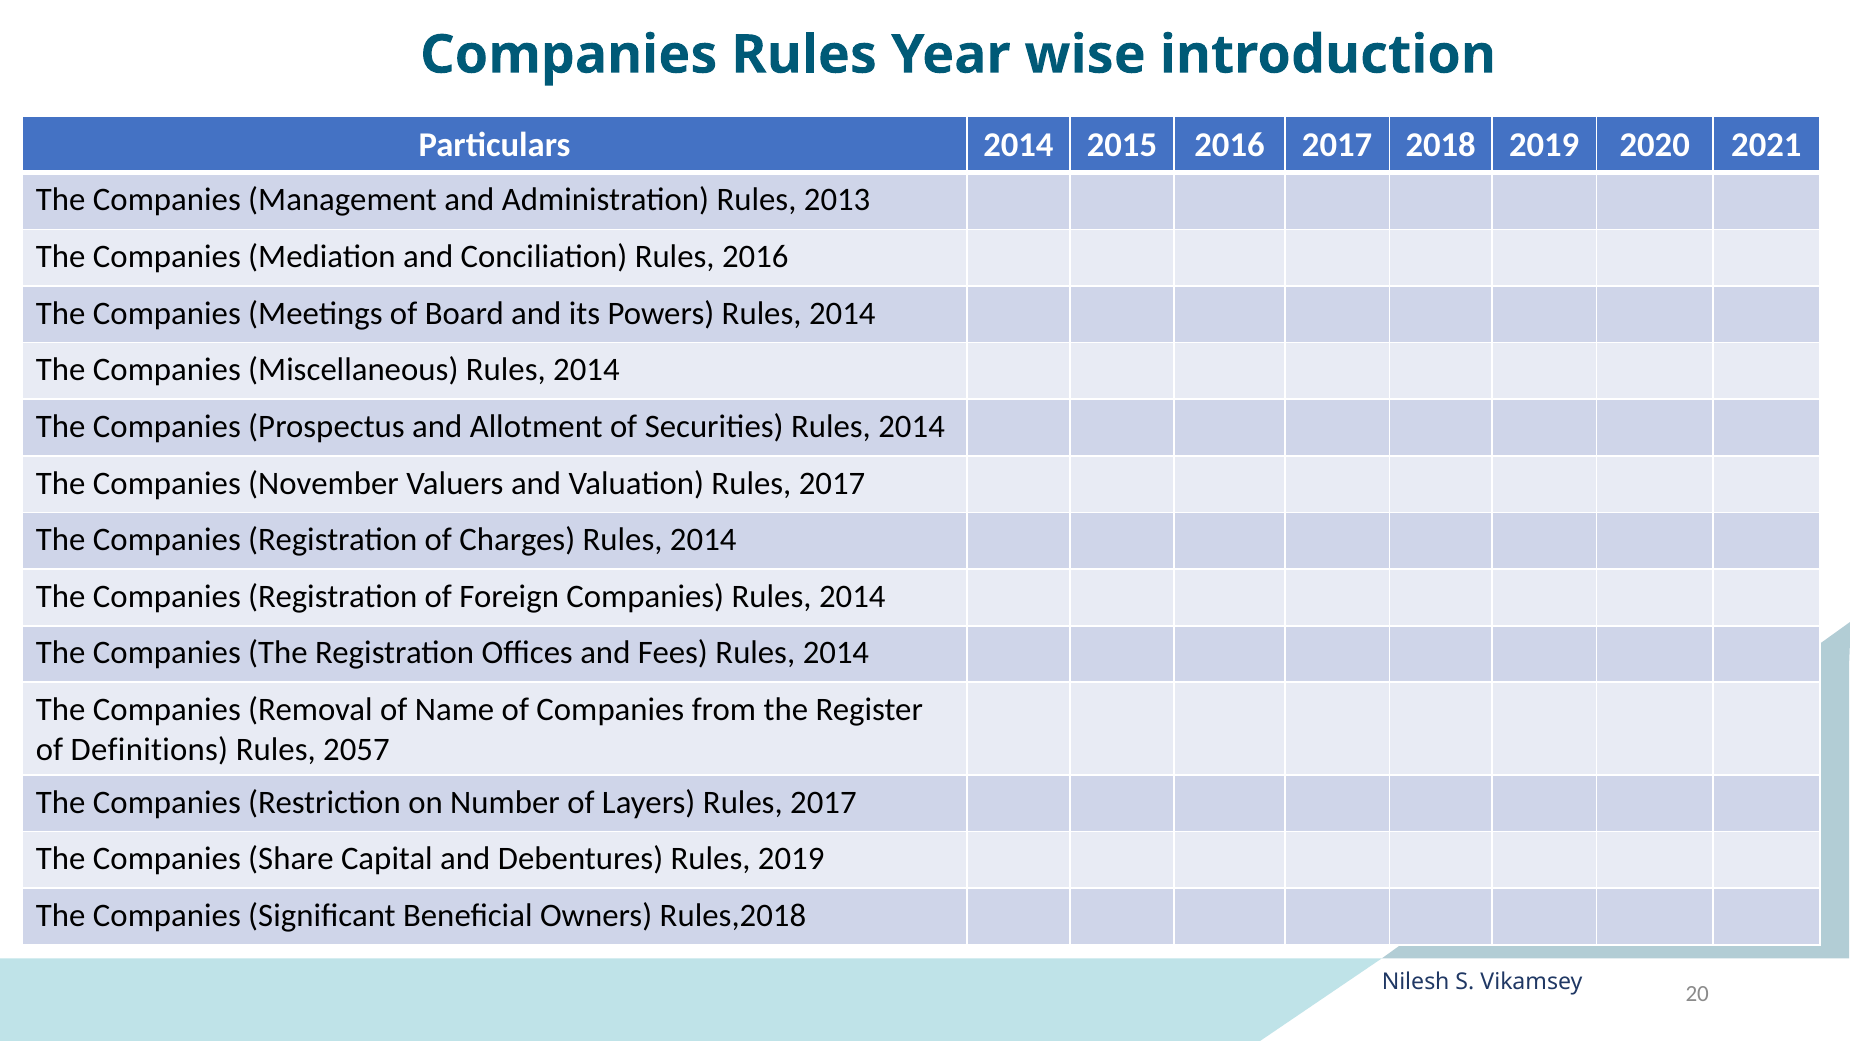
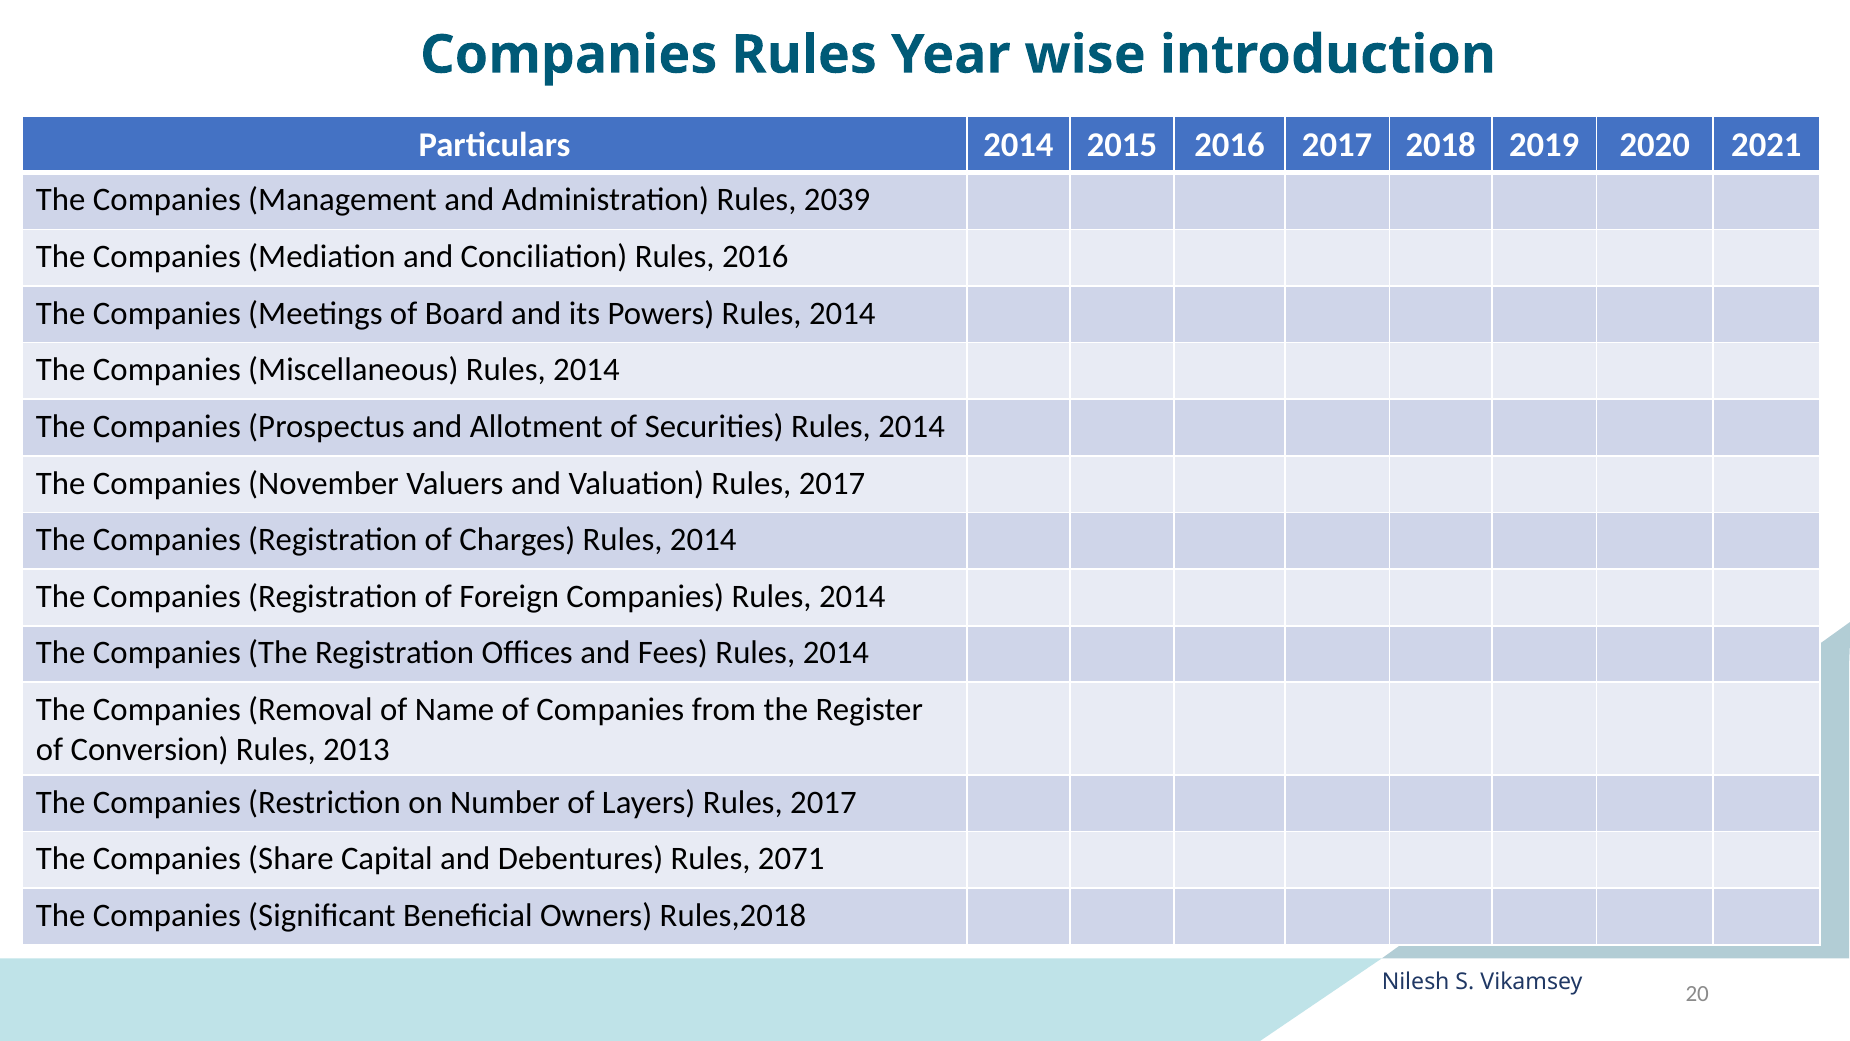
2013: 2013 -> 2039
Definitions: Definitions -> Conversion
2057: 2057 -> 2013
Rules 2019: 2019 -> 2071
